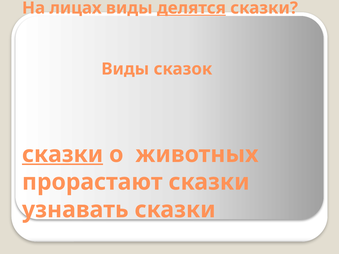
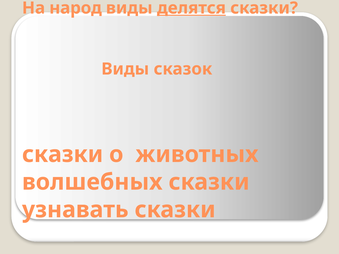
лицах: лицах -> народ
сказки at (63, 155) underline: present -> none
прорастают: прорастают -> волшебных
